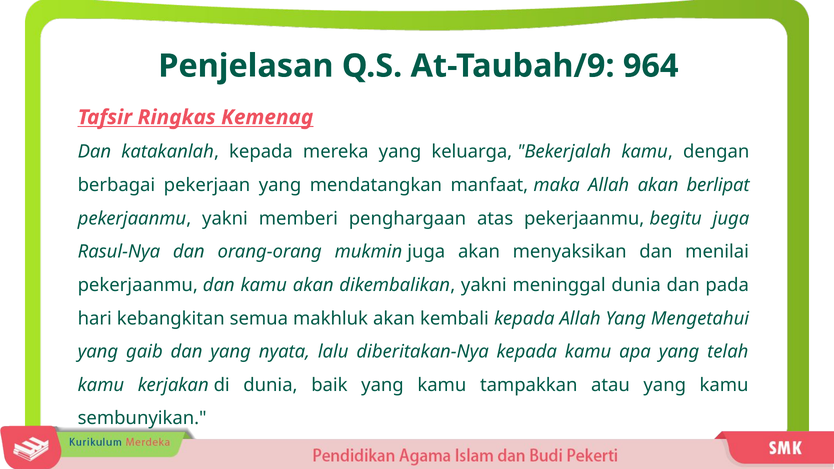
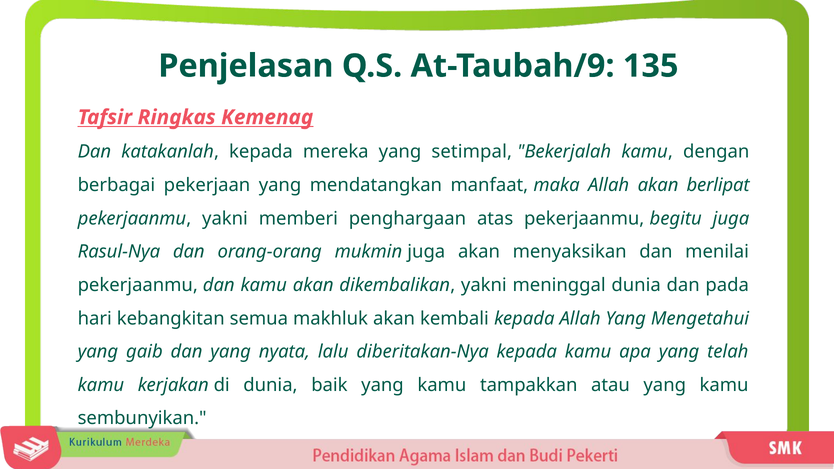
964: 964 -> 135
keluarga: keluarga -> setimpal
